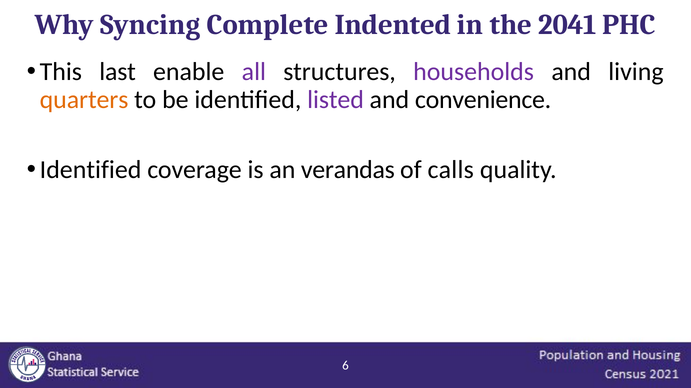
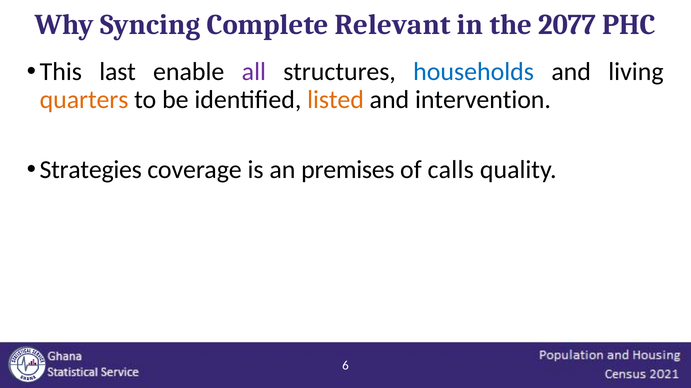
Indented: Indented -> Relevant
2041: 2041 -> 2077
households colour: purple -> blue
listed colour: purple -> orange
convenience: convenience -> intervention
Identified at (91, 170): Identified -> Strategies
verandas: verandas -> premises
